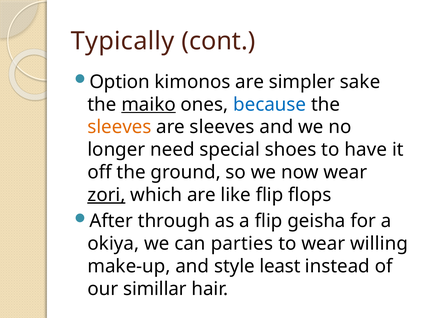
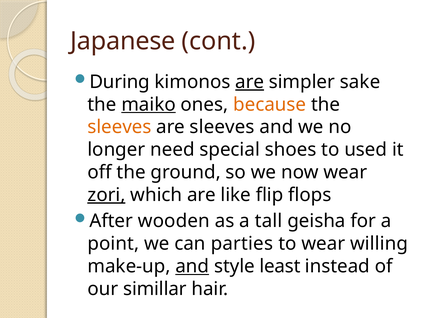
Typically: Typically -> Japanese
Option: Option -> During
are at (250, 82) underline: none -> present
because colour: blue -> orange
have: have -> used
through: through -> wooden
a flip: flip -> tall
okiya: okiya -> point
and at (192, 266) underline: none -> present
